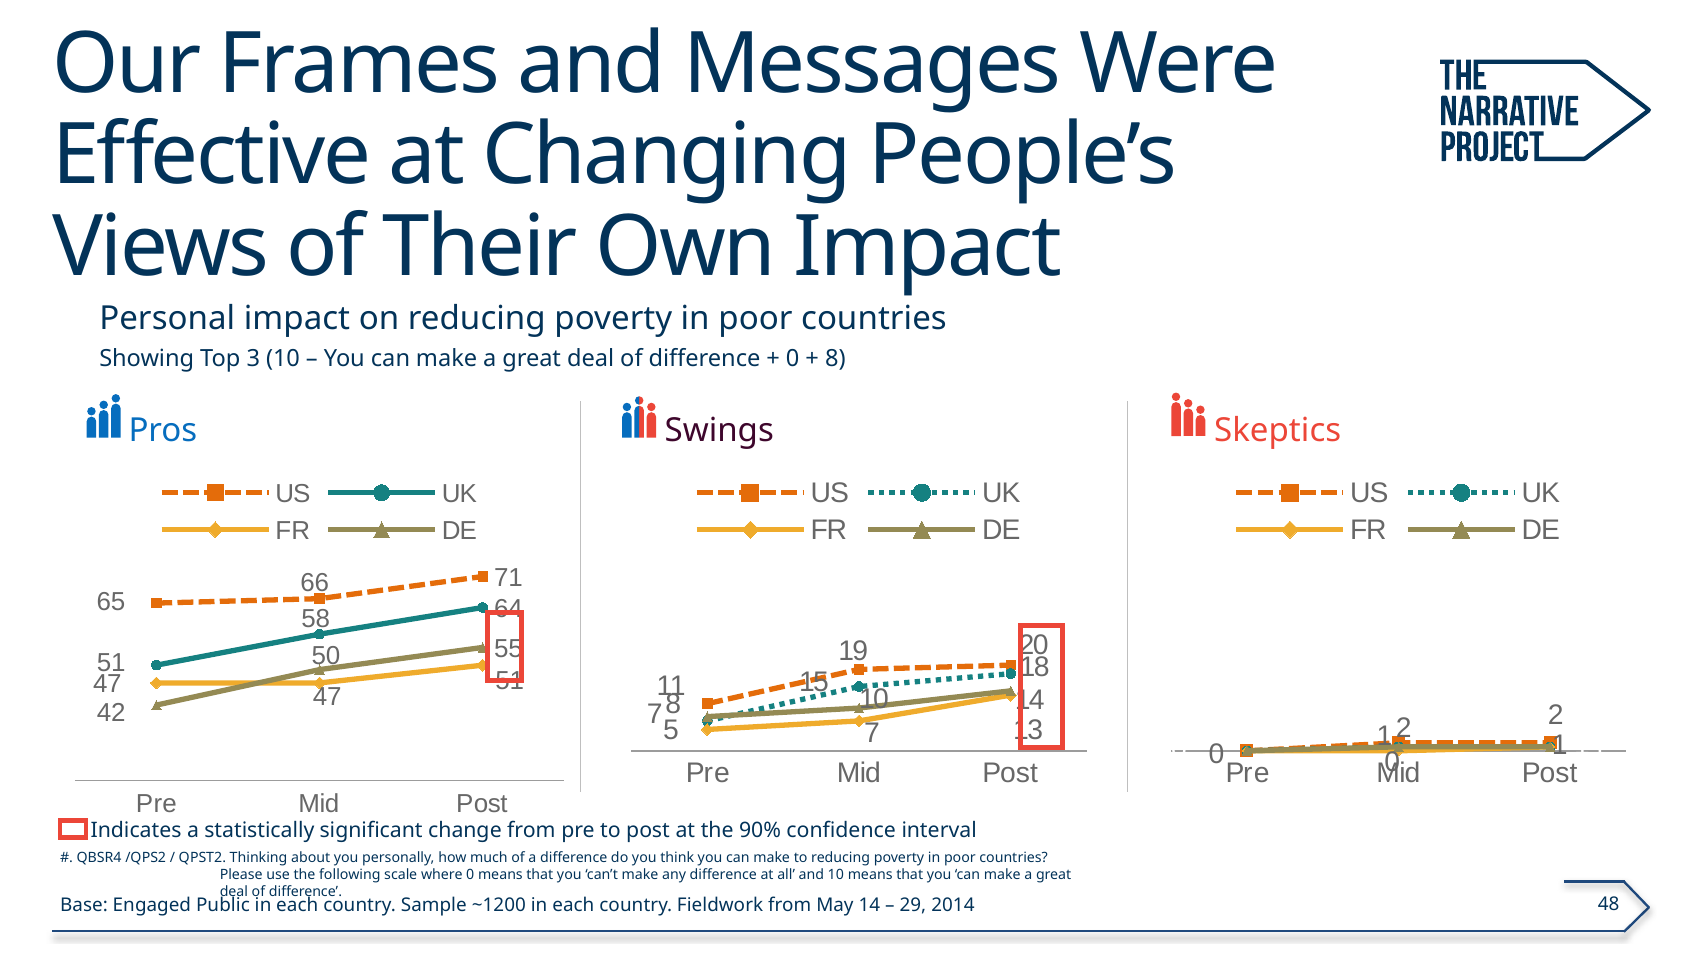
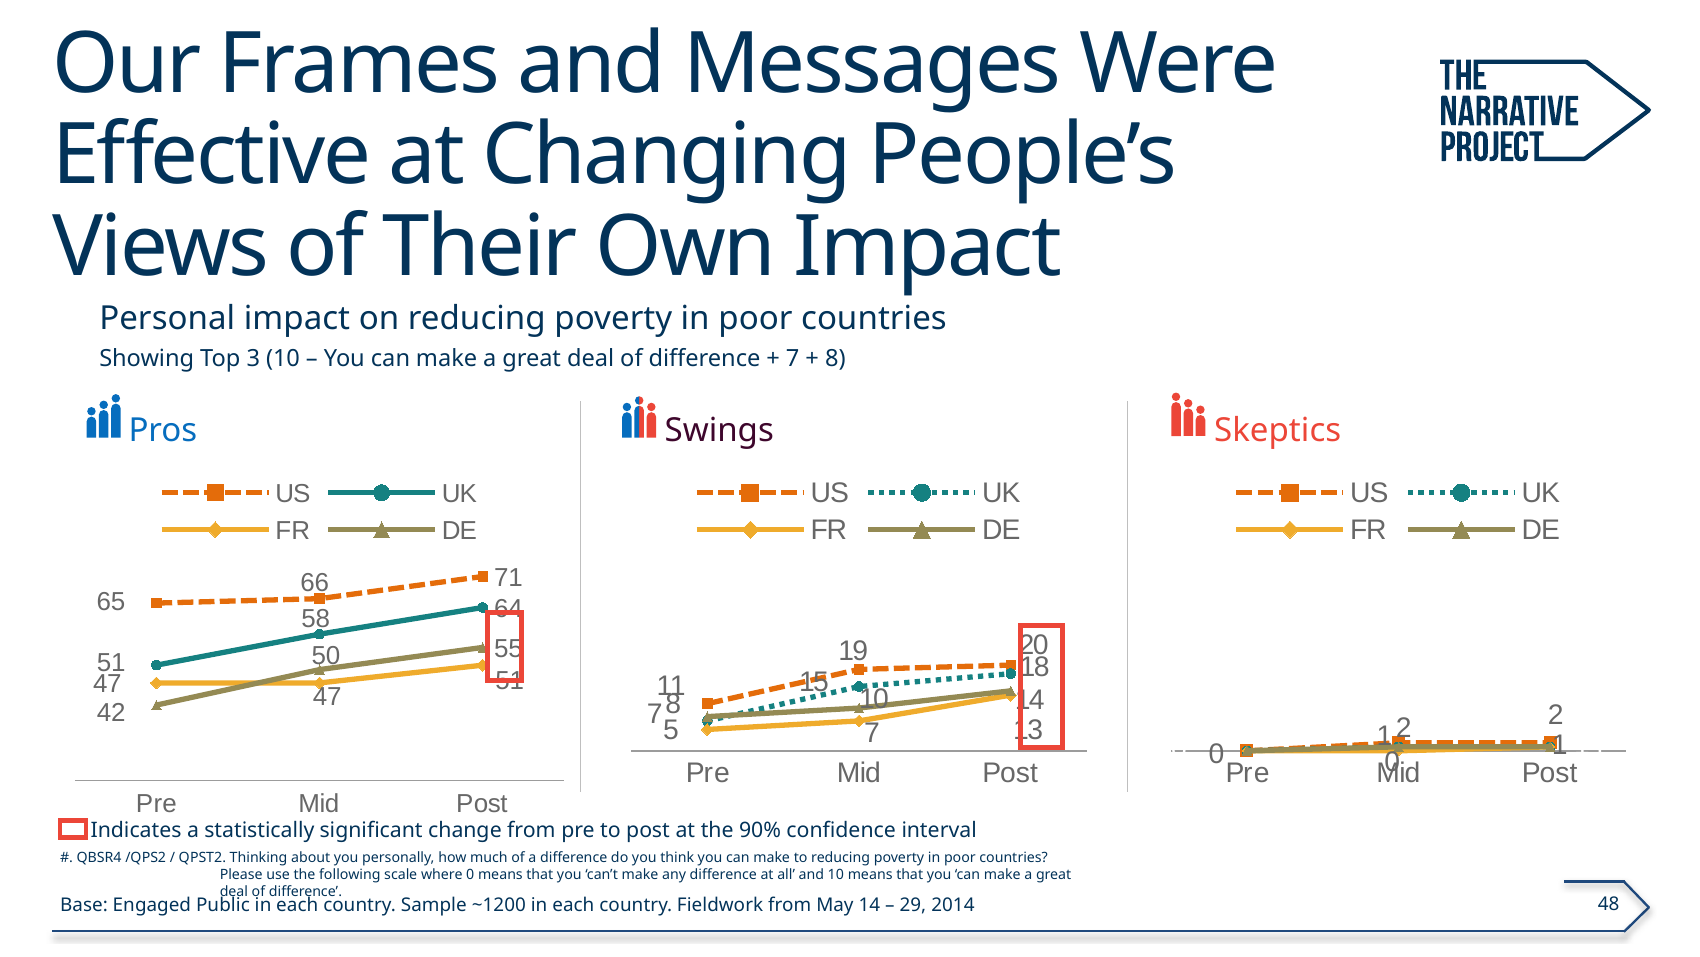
0 at (793, 359): 0 -> 7
